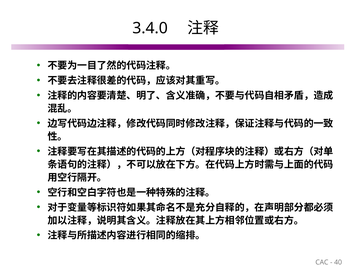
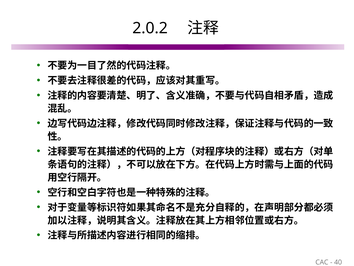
3.4.0: 3.4.0 -> 2.0.2
